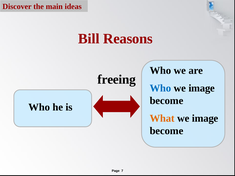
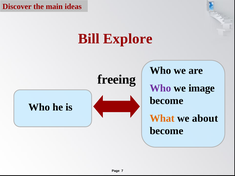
Reasons: Reasons -> Explore
Who at (160, 88) colour: blue -> purple
image at (205, 119): image -> about
